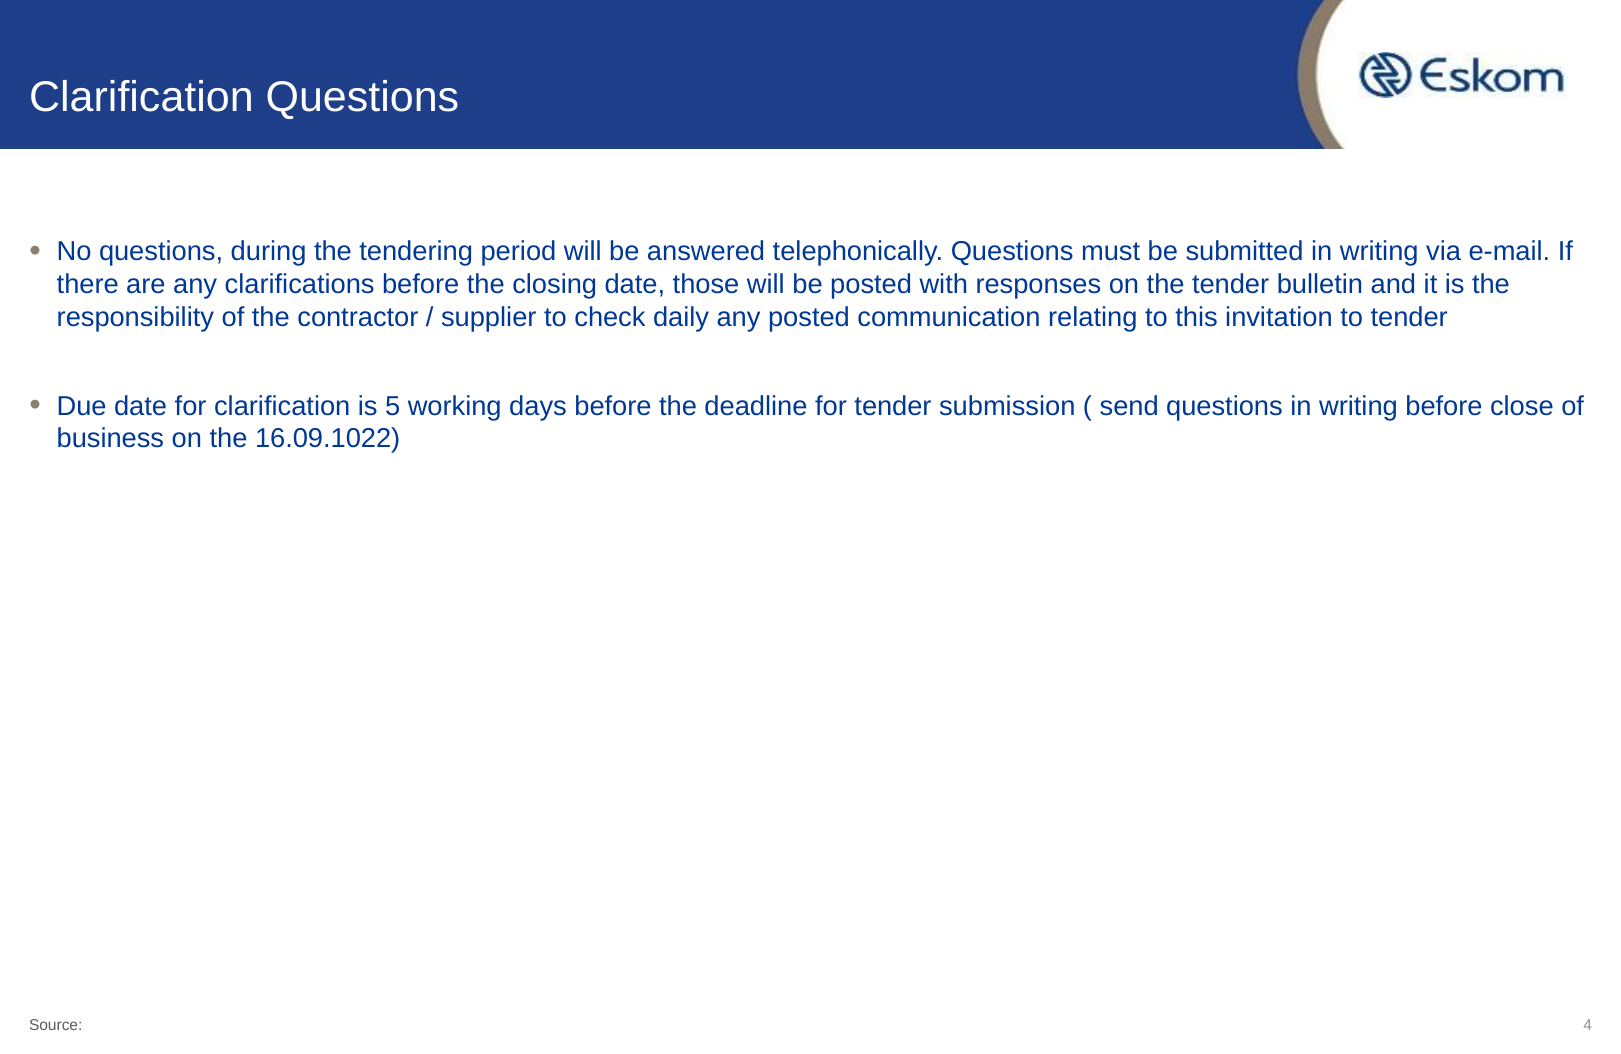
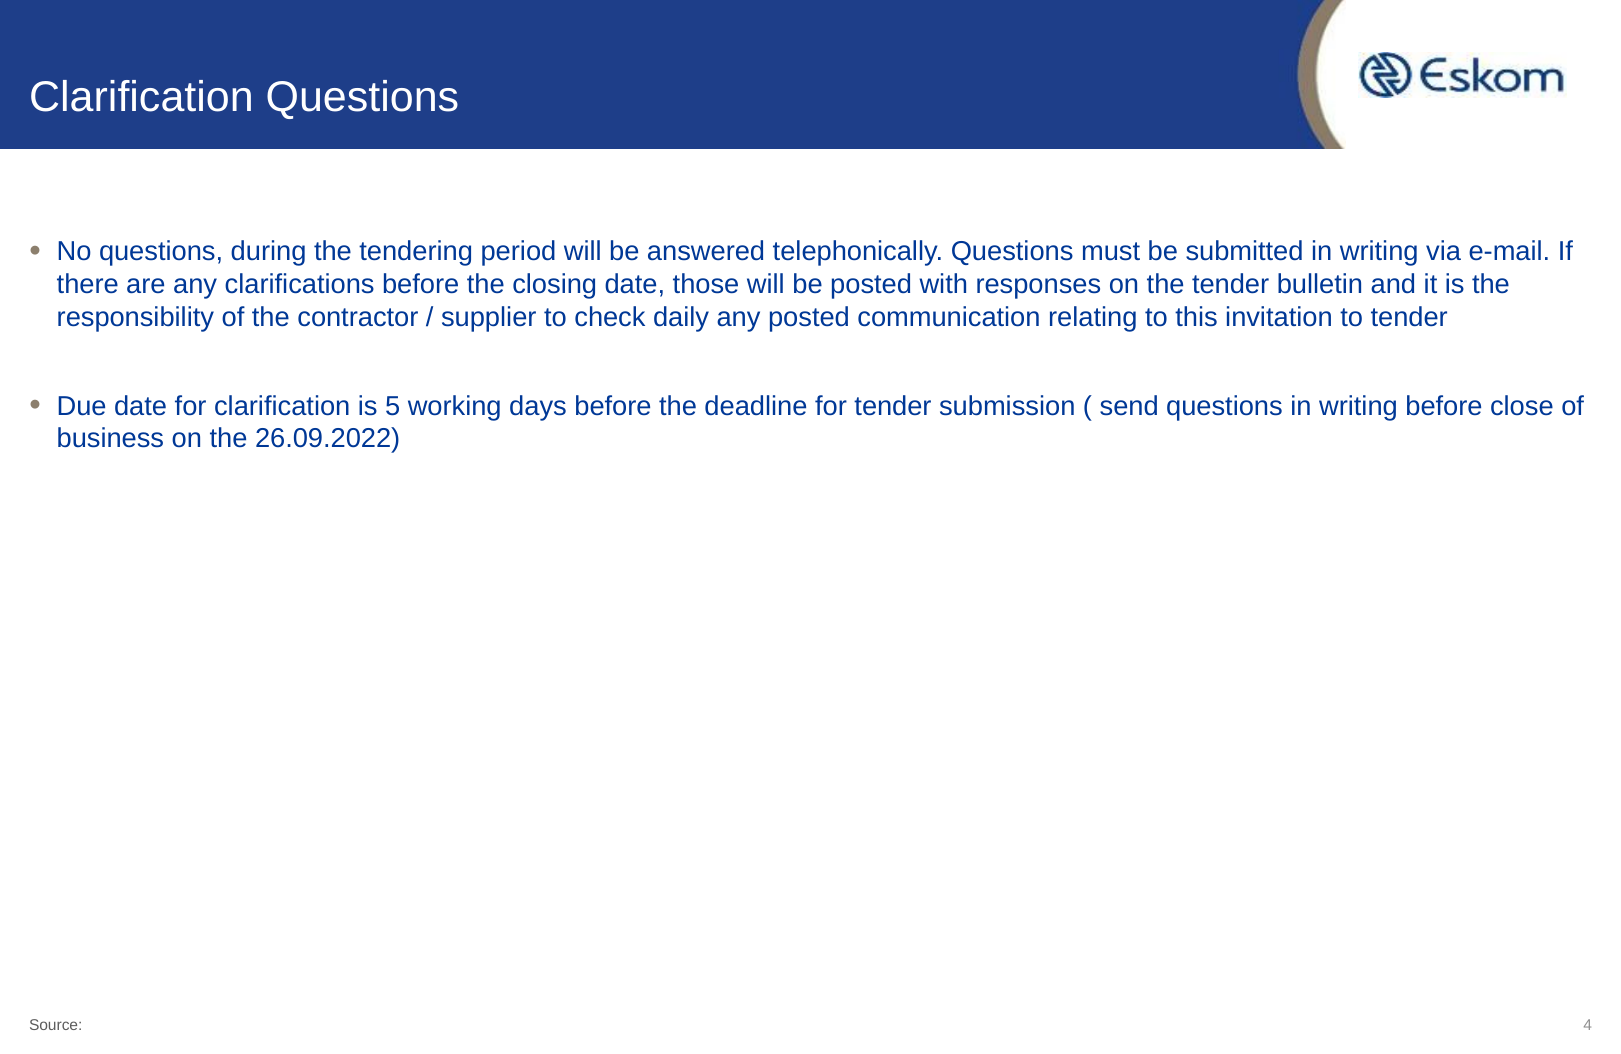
16.09.1022: 16.09.1022 -> 26.09.2022
